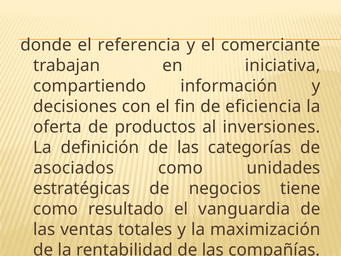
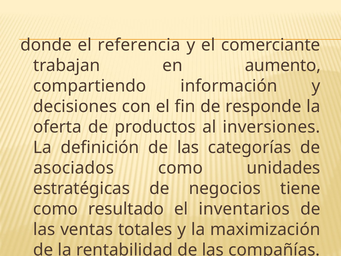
iniciativa: iniciativa -> aumento
eficiencia: eficiencia -> responde
vanguardia: vanguardia -> inventarios
